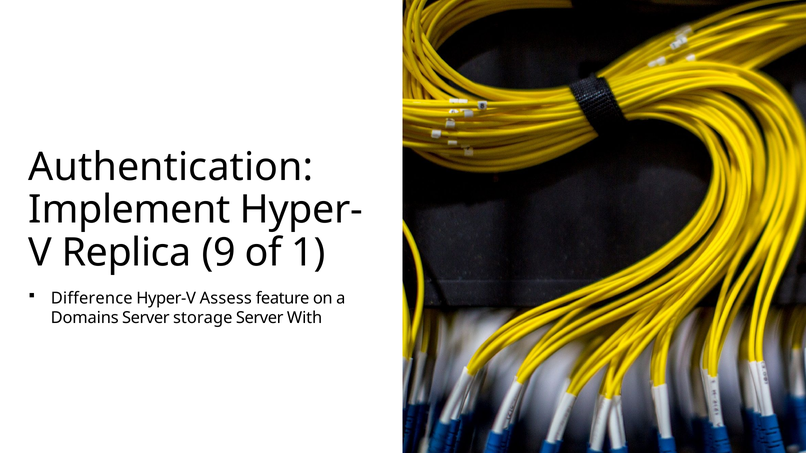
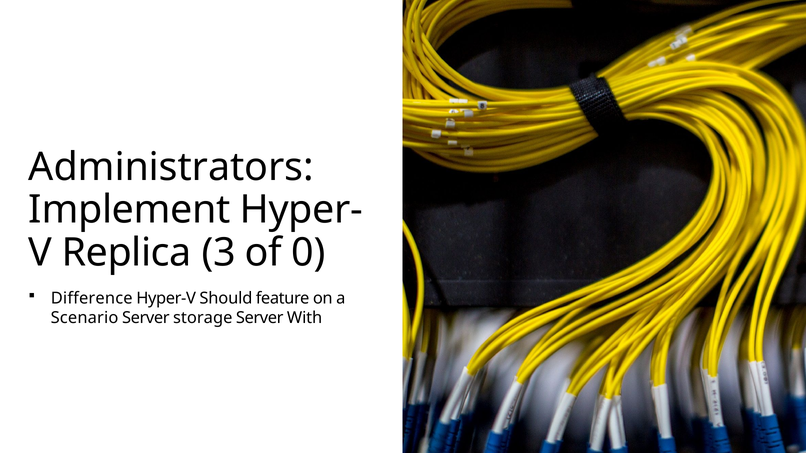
Authentication: Authentication -> Administrators
9: 9 -> 3
1: 1 -> 0
Assess: Assess -> Should
Domains: Domains -> Scenario
